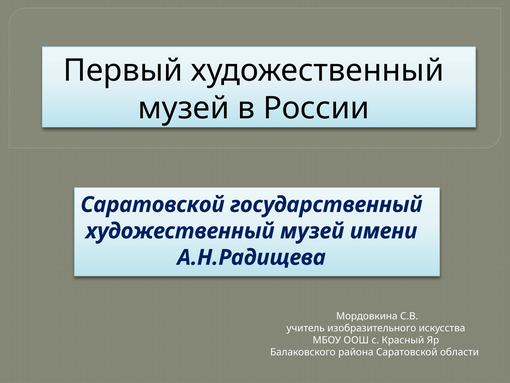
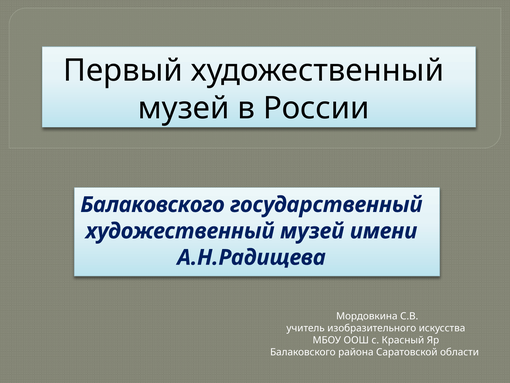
Саратовской at (152, 204): Саратовской -> Балаковского
